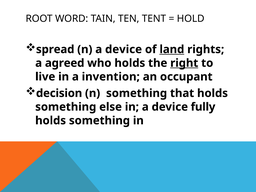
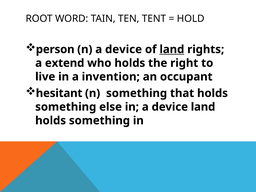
spread: spread -> person
agreed: agreed -> extend
right underline: present -> none
decision: decision -> hesitant
device fully: fully -> land
